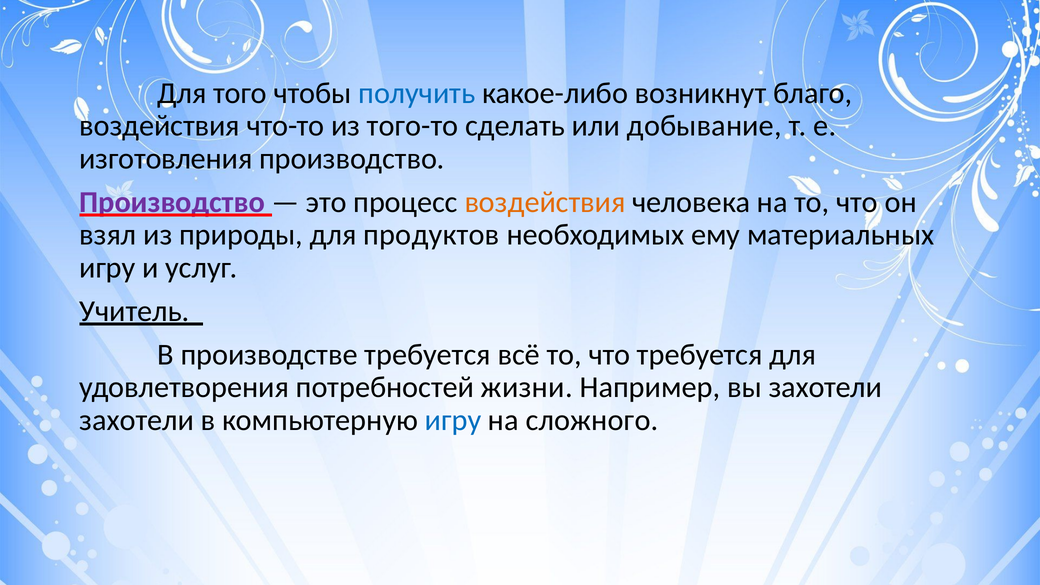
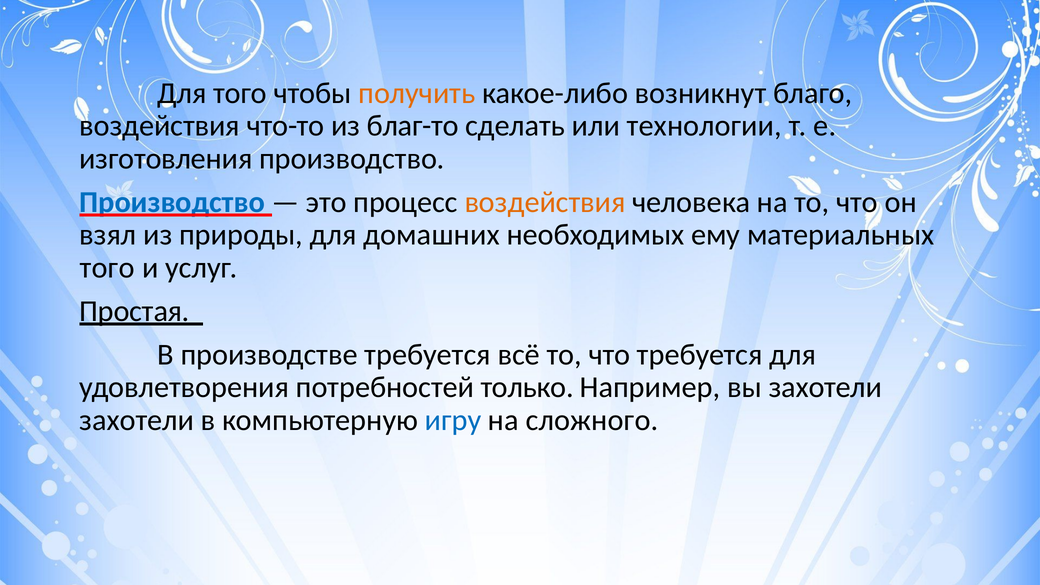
получить colour: blue -> orange
того-то: того-то -> благ-то
добывание: добывание -> технологии
Производство at (172, 202) colour: purple -> blue
продуктов: продуктов -> домашних
игру at (107, 268): игру -> того
Учитель: Учитель -> Простая
жизни: жизни -> только
